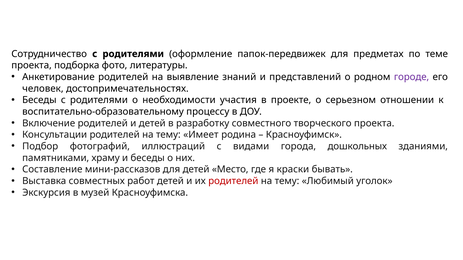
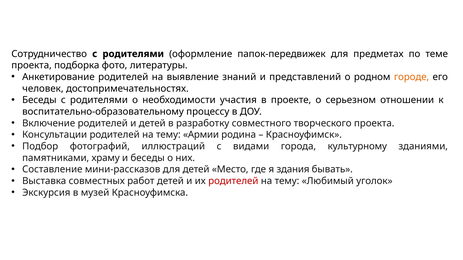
городе colour: purple -> orange
Имеет: Имеет -> Армии
дошкольных: дошкольных -> культурному
краски: краски -> здания
